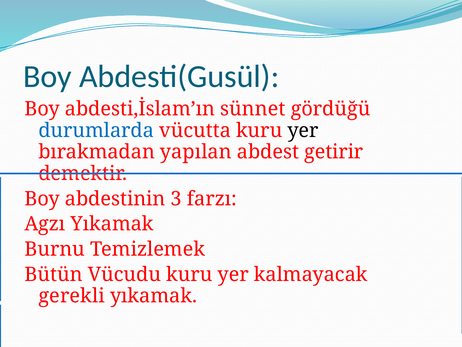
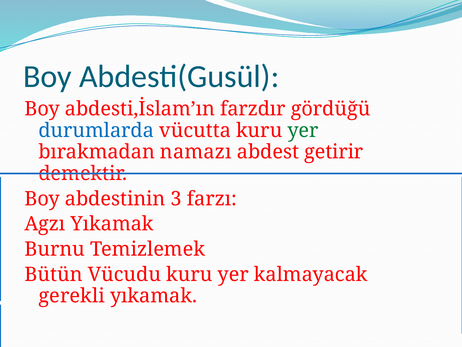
sünnet: sünnet -> farzdır
yer at (303, 130) colour: black -> green
yapılan: yapılan -> namazı
